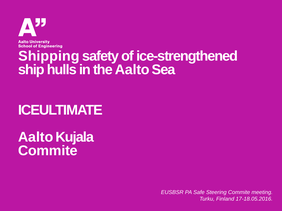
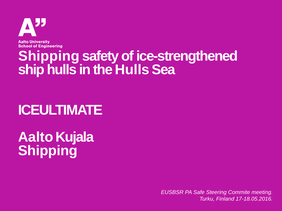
the Aalto: Aalto -> Hulls
Commite at (48, 151): Commite -> Shipping
